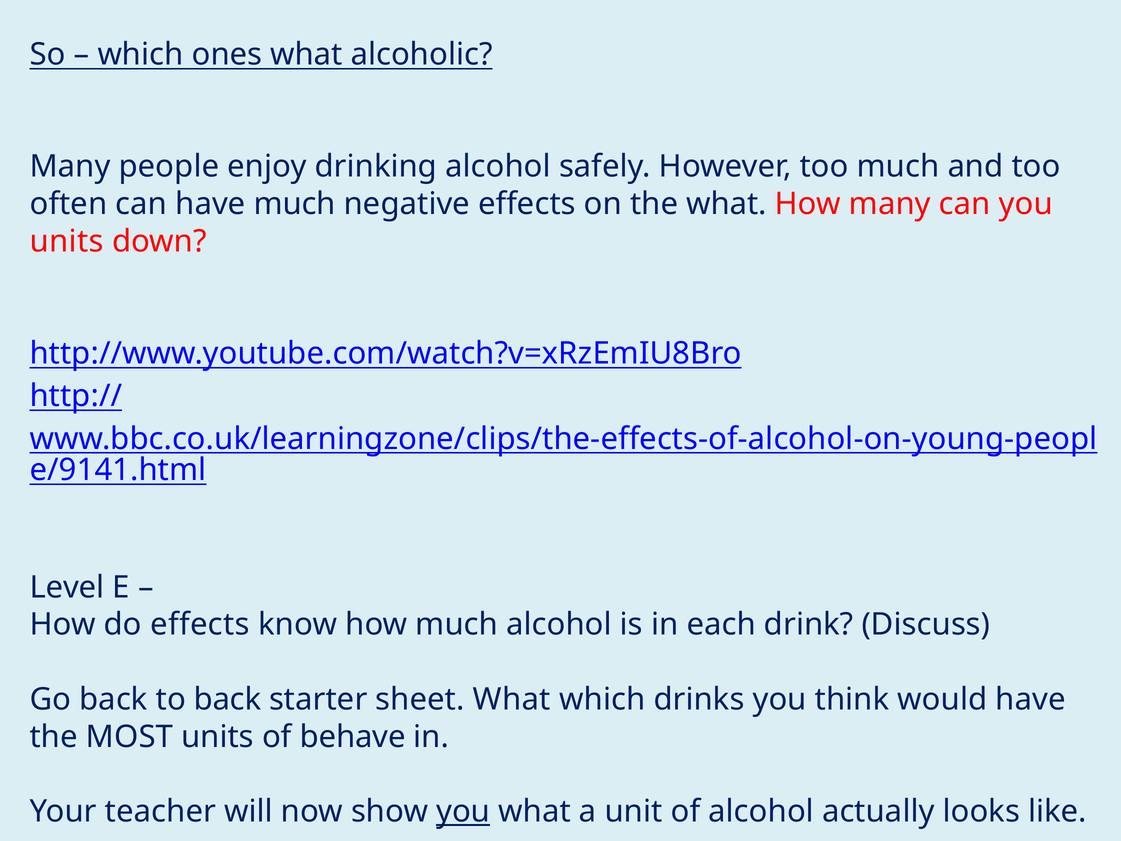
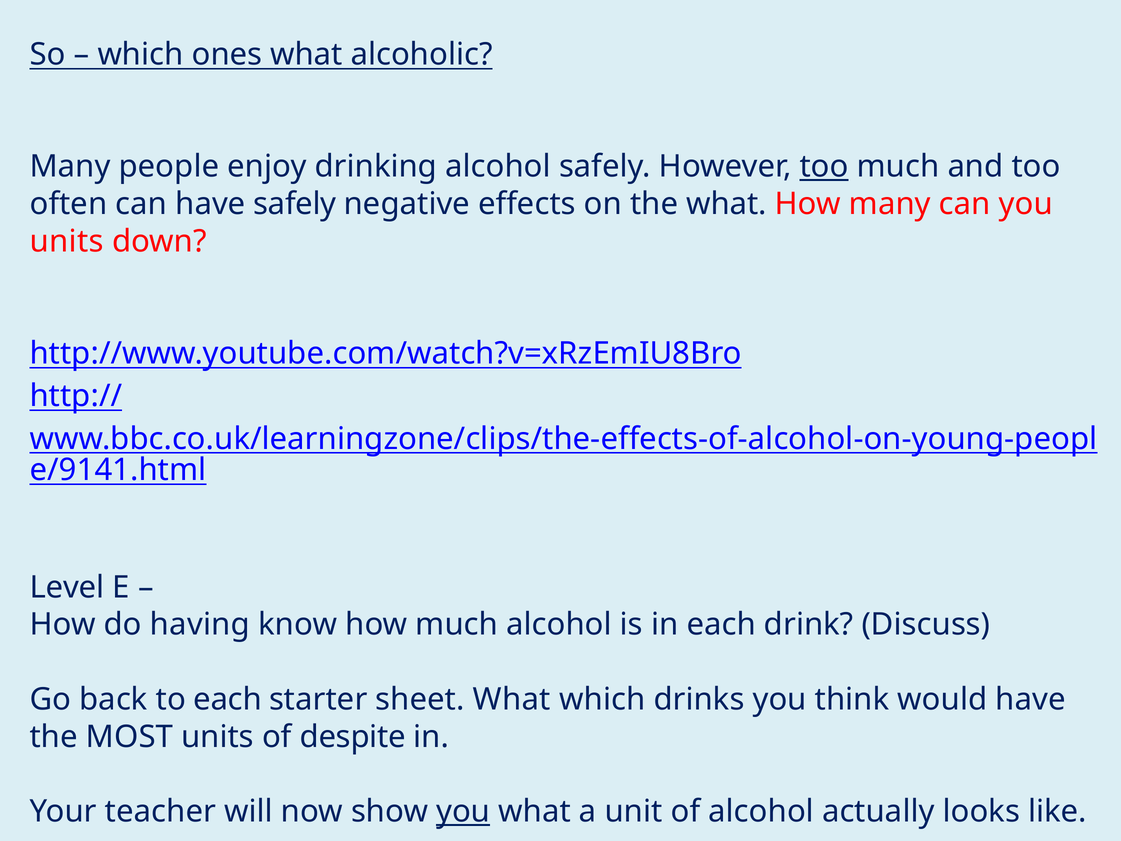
too at (824, 167) underline: none -> present
have much: much -> safely
do effects: effects -> having
to back: back -> each
behave: behave -> despite
